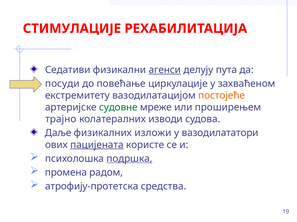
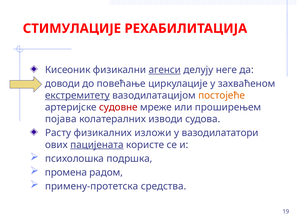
Седативи: Седативи -> Кисеоник
пута: пута -> неге
посуди: посуди -> доводи
екстремитету underline: none -> present
судовне colour: green -> red
трајно: трајно -> појава
Даље: Даље -> Расту
подршка underline: present -> none
атрофију-протетска: атрофију-протетска -> примену-протетска
